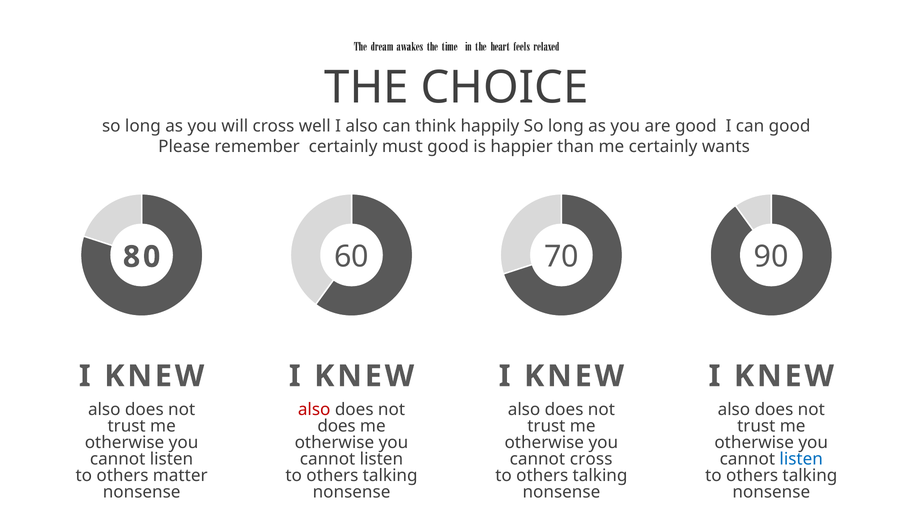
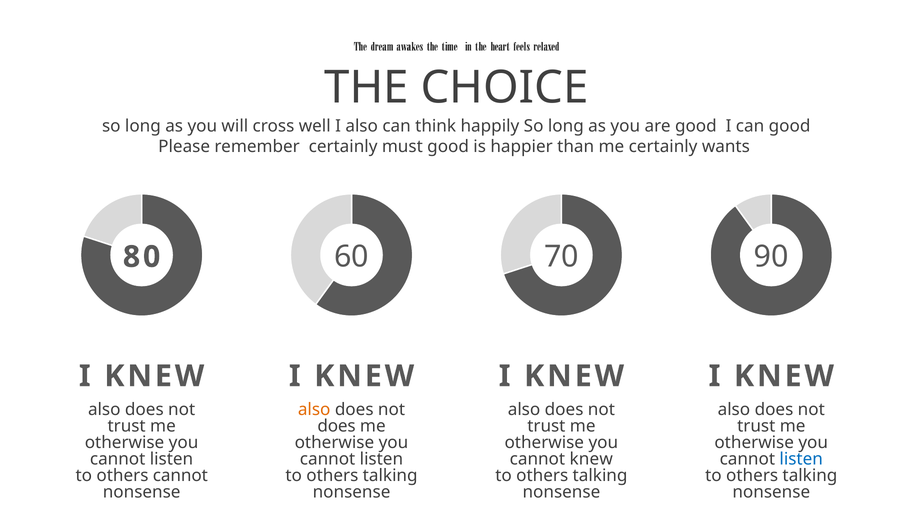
also at (314, 409) colour: red -> orange
cannot cross: cross -> knew
others matter: matter -> cannot
